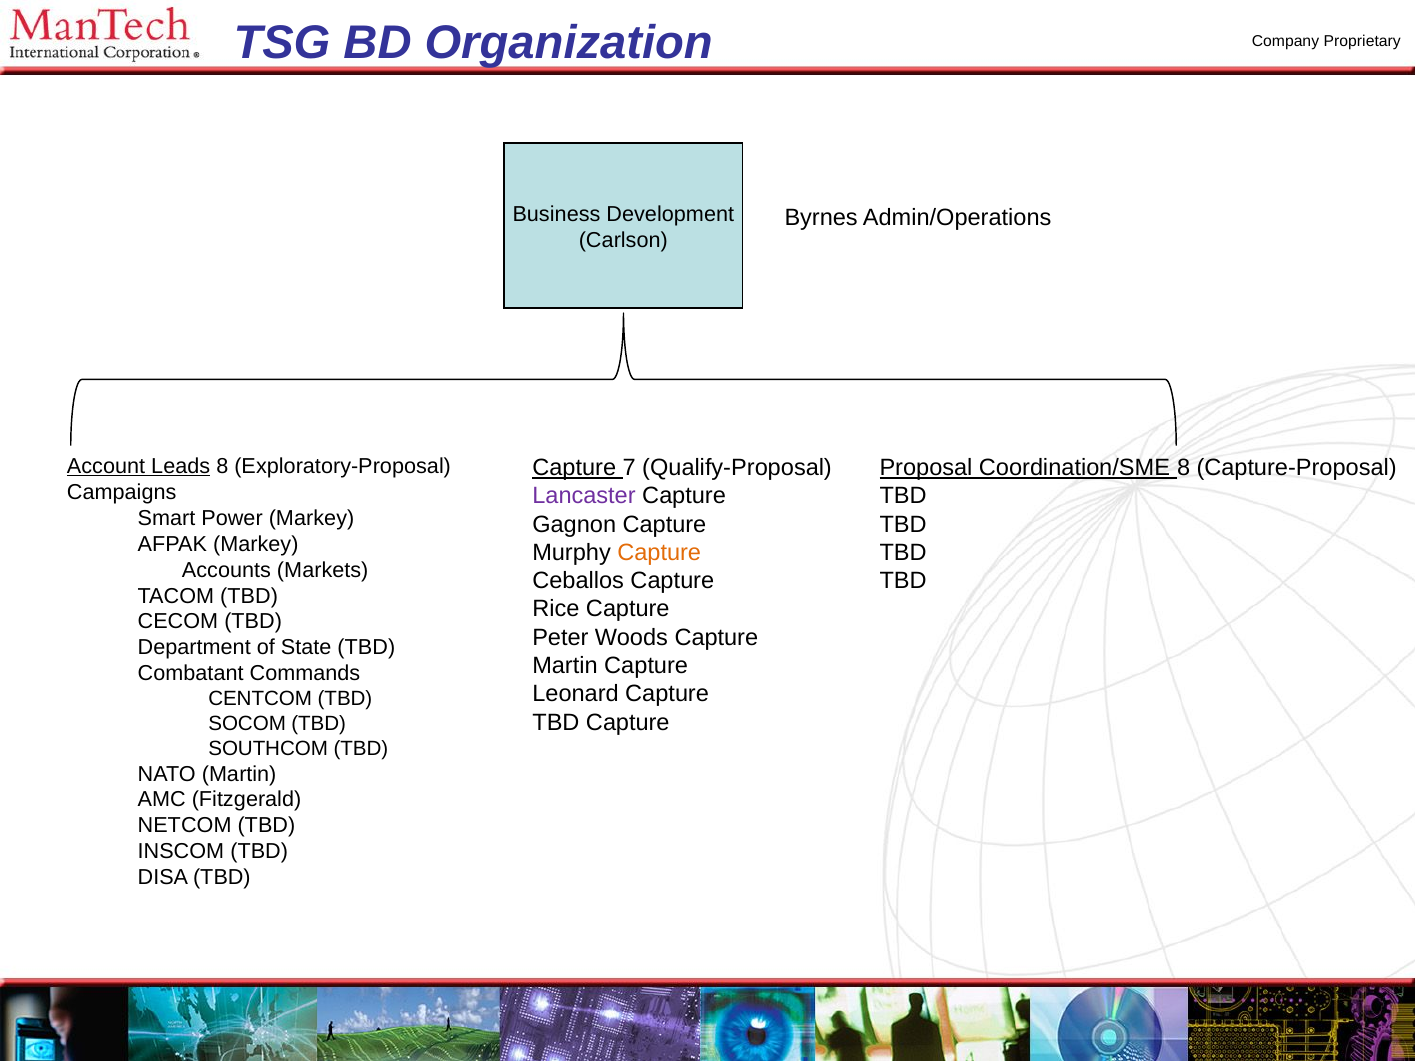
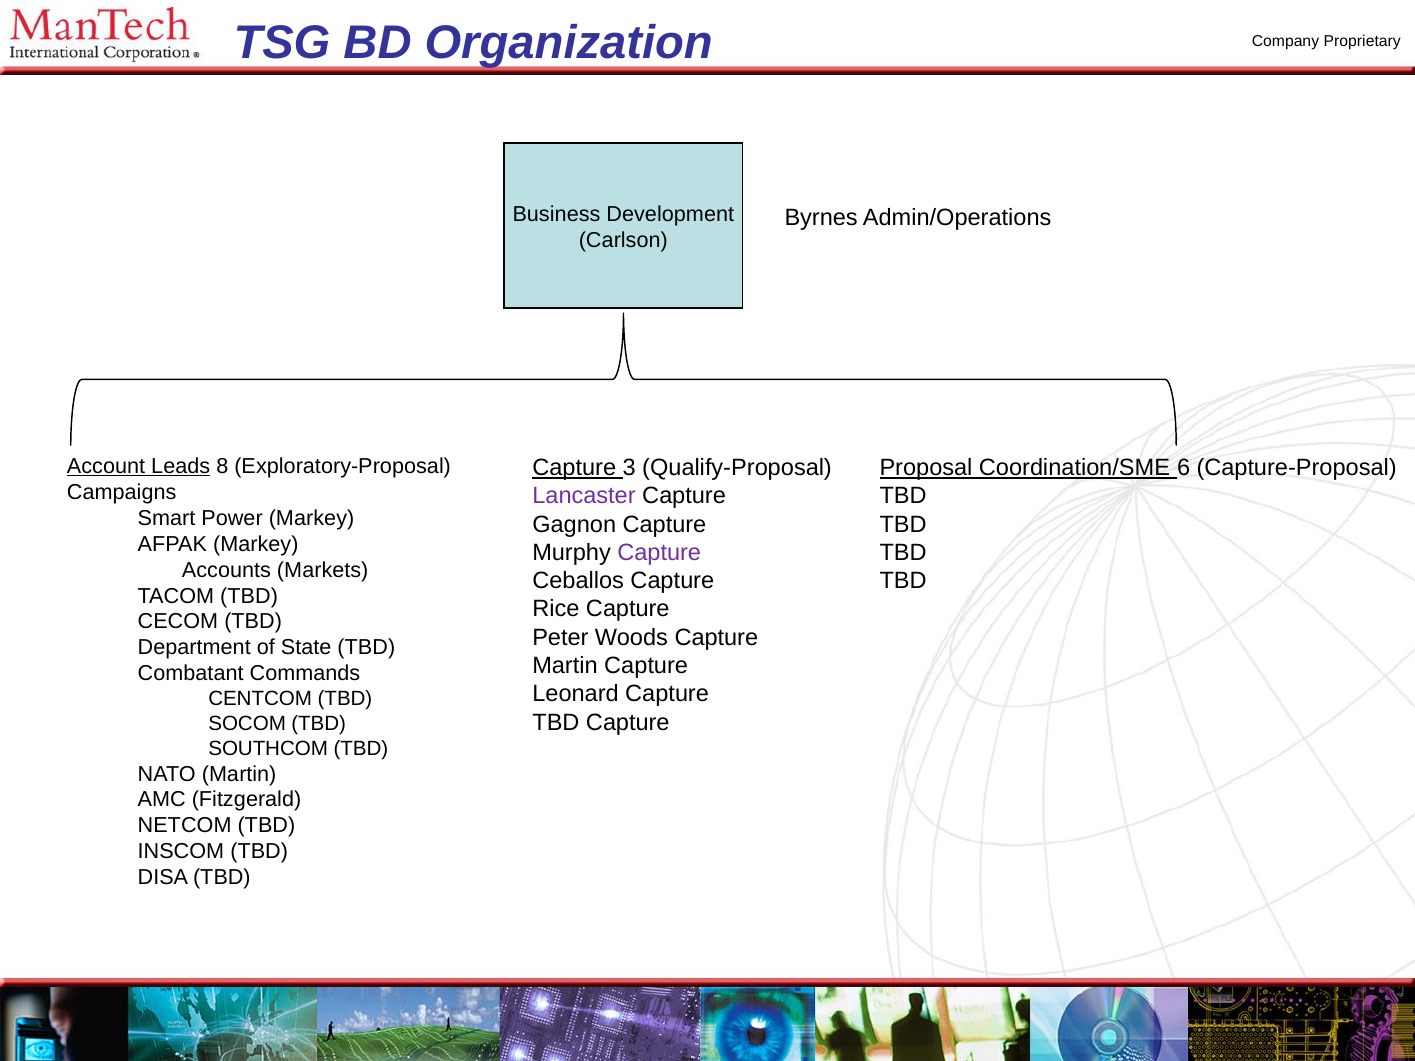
7: 7 -> 3
Coordination/SME 8: 8 -> 6
Capture at (659, 553) colour: orange -> purple
